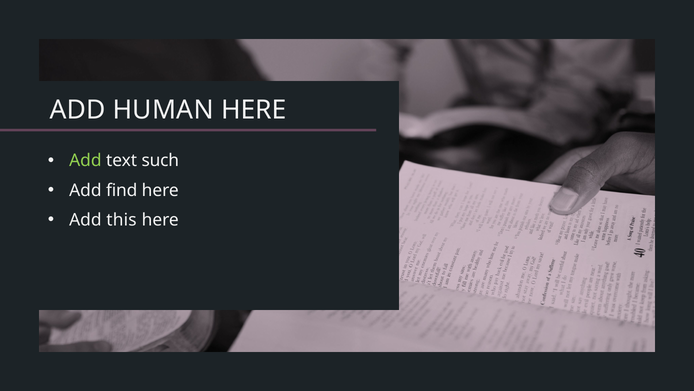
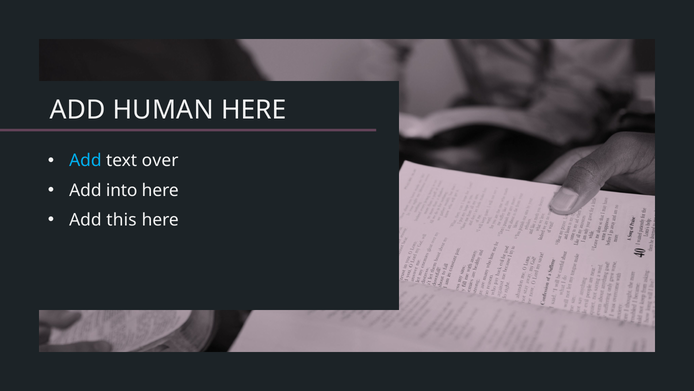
Add at (85, 160) colour: light green -> light blue
such: such -> over
find: find -> into
